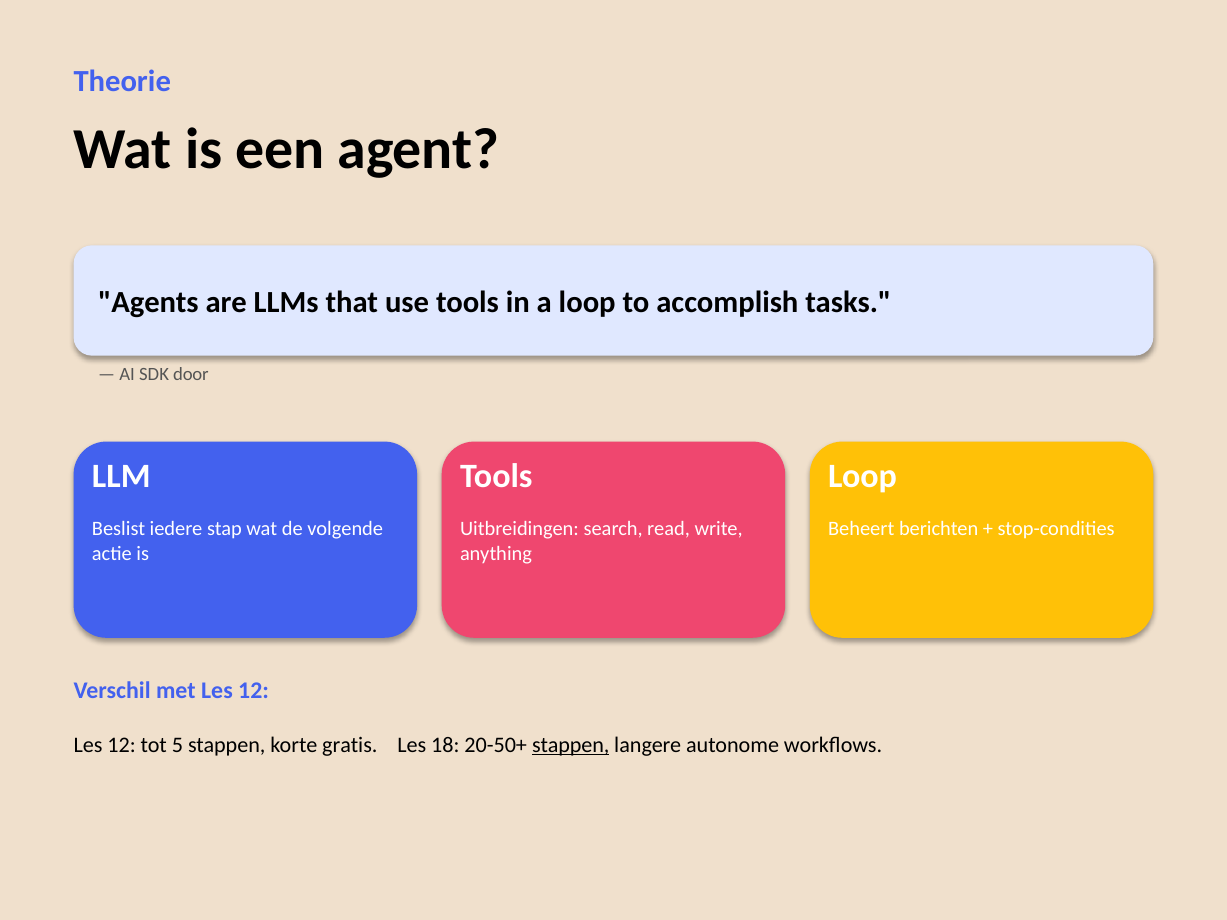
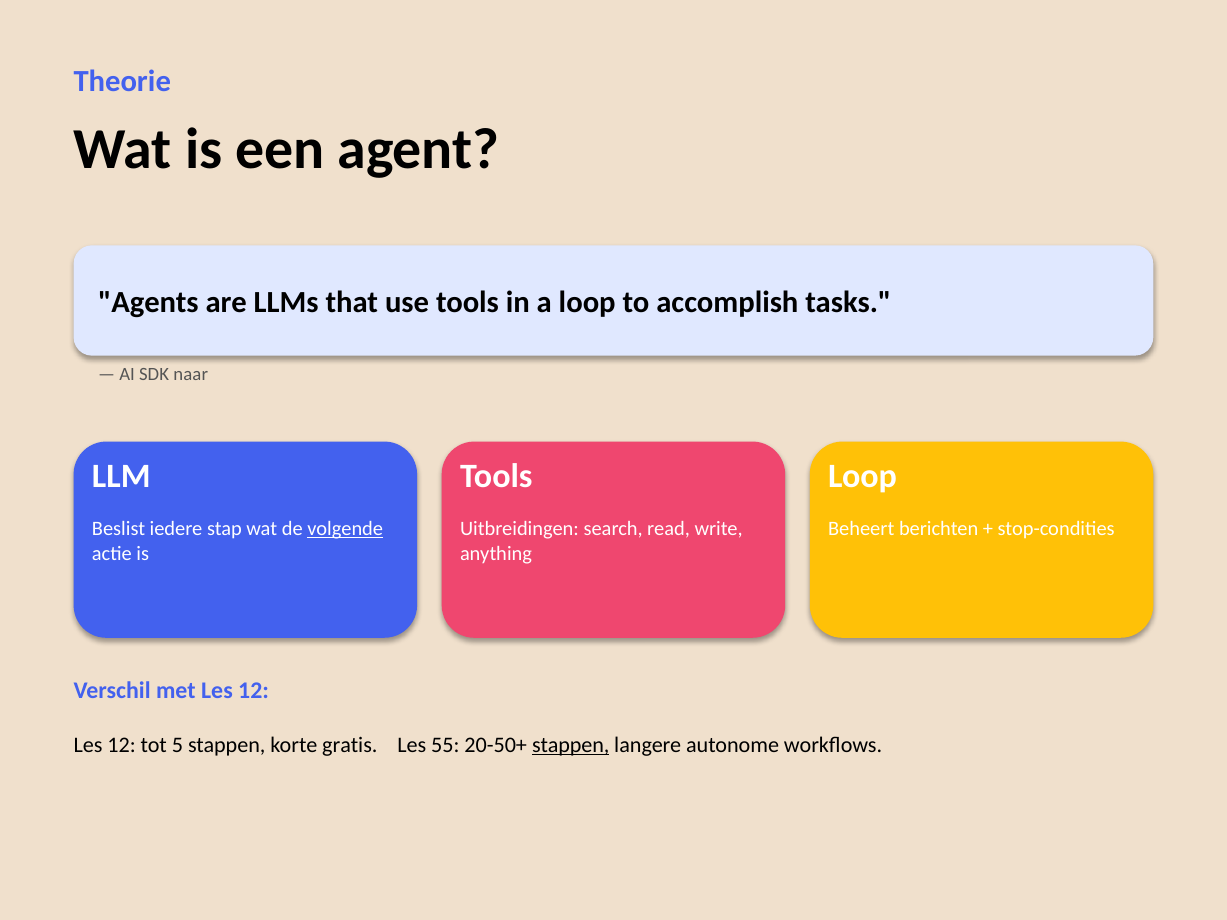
door: door -> naar
volgende underline: none -> present
18: 18 -> 55
